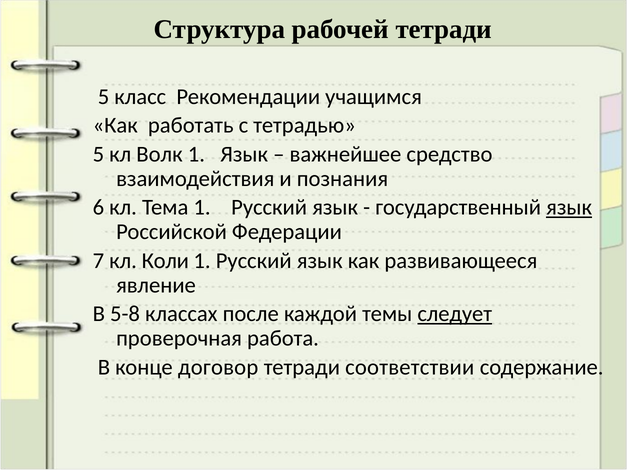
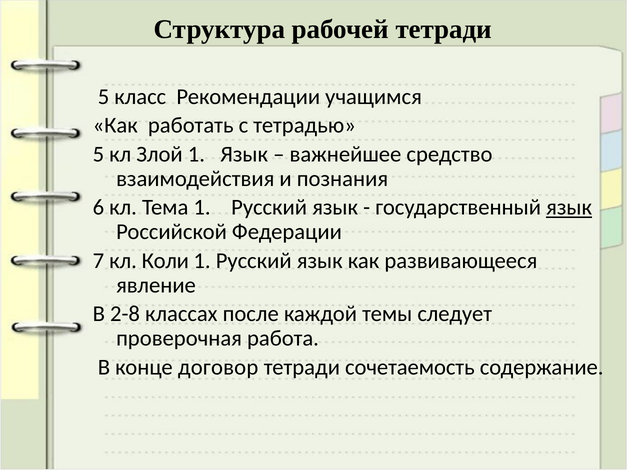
Волк: Волк -> Злой
5-8: 5-8 -> 2-8
следует underline: present -> none
соответствии: соответствии -> сочетаемость
